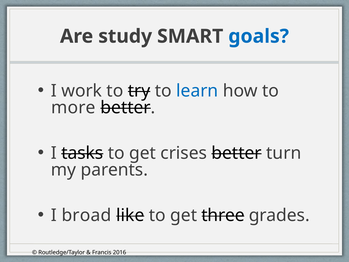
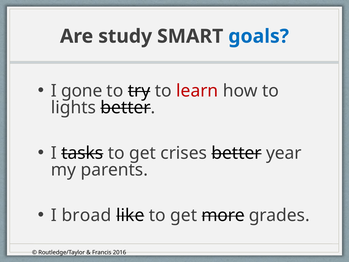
work: work -> gone
learn colour: blue -> red
more: more -> lights
turn: turn -> year
three: three -> more
